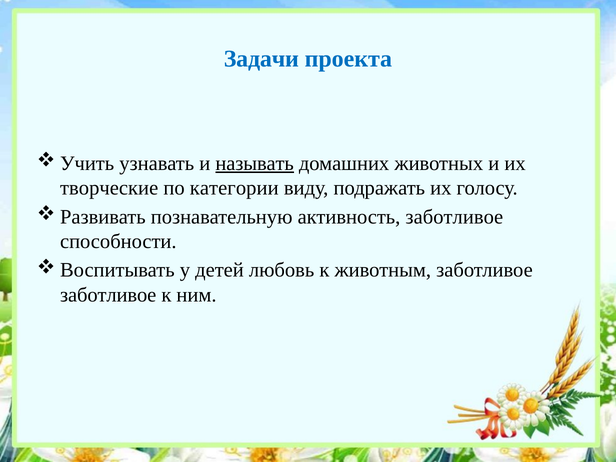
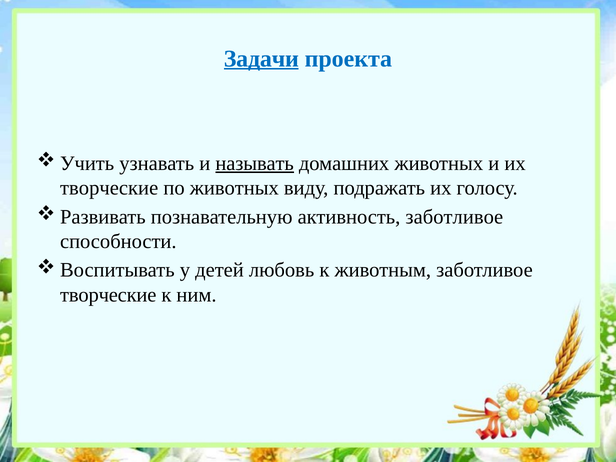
Задачи underline: none -> present
по категории: категории -> животных
заботливое at (108, 295): заботливое -> творческие
